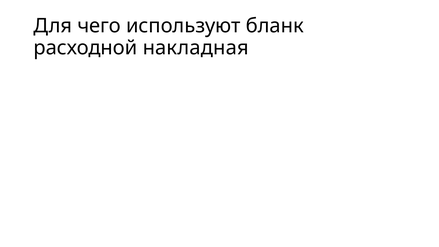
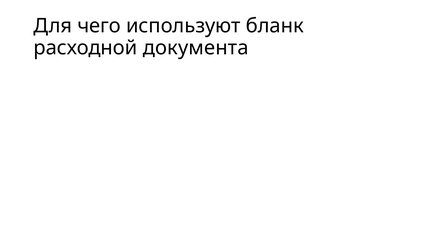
накладная: накладная -> документа
